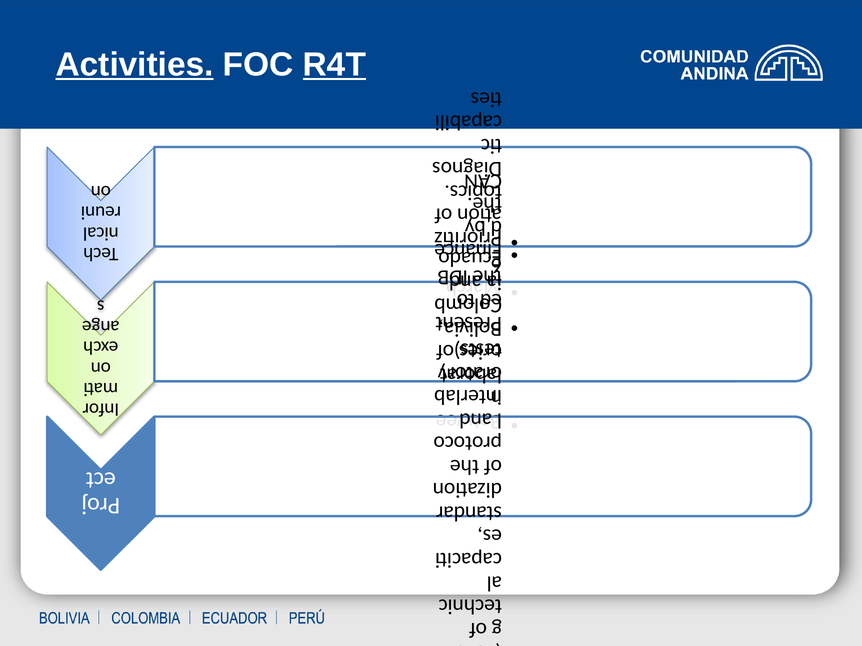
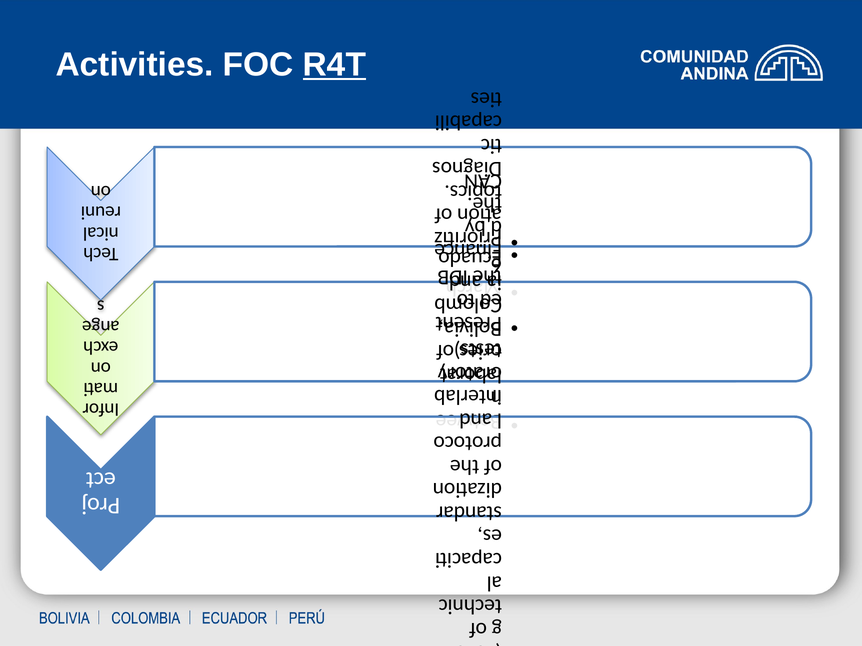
Activities underline: present -> none
